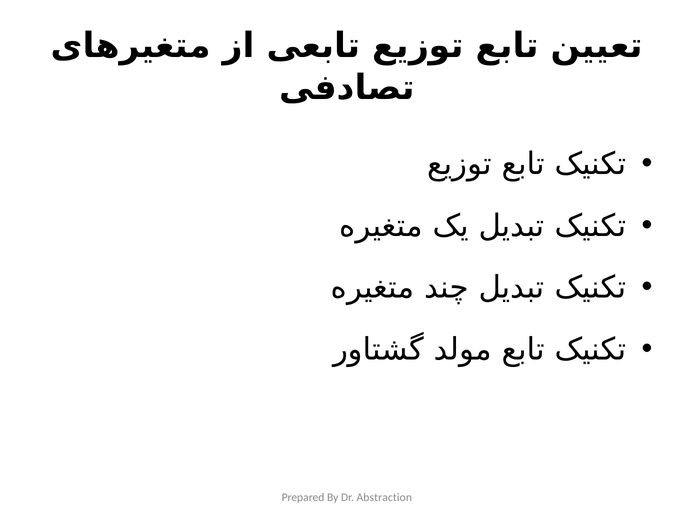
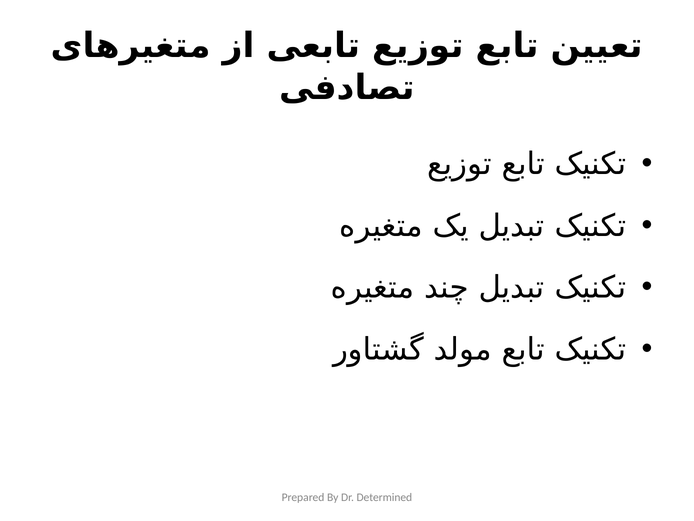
Abstraction: Abstraction -> Determined
